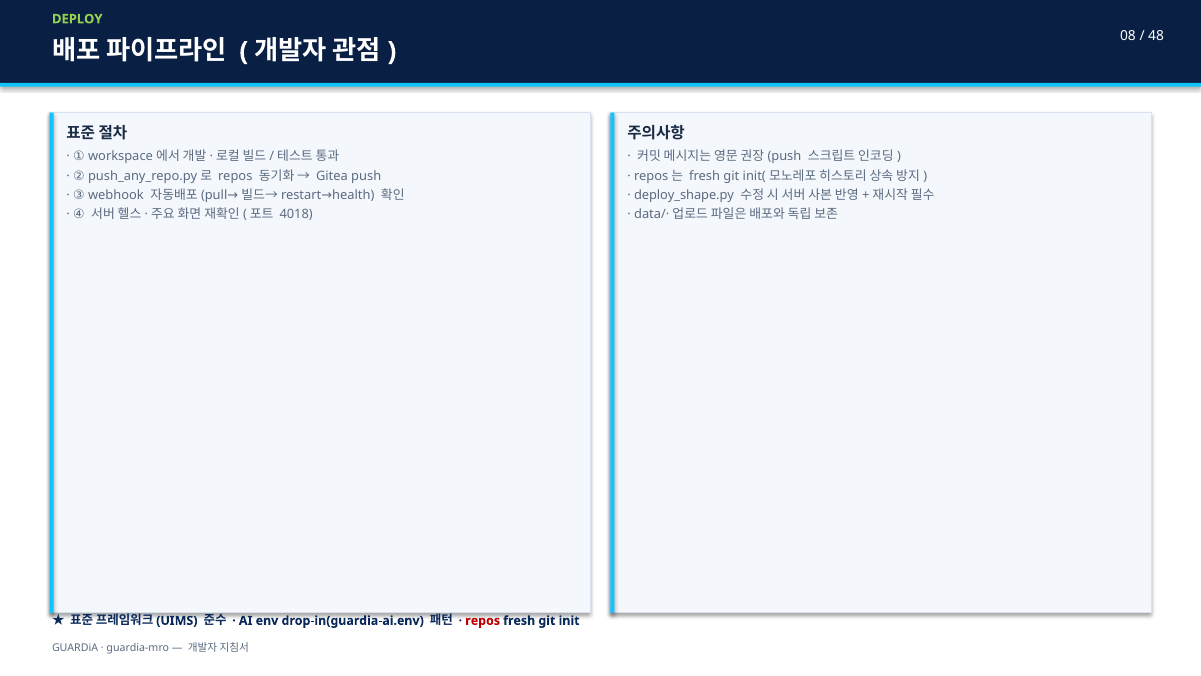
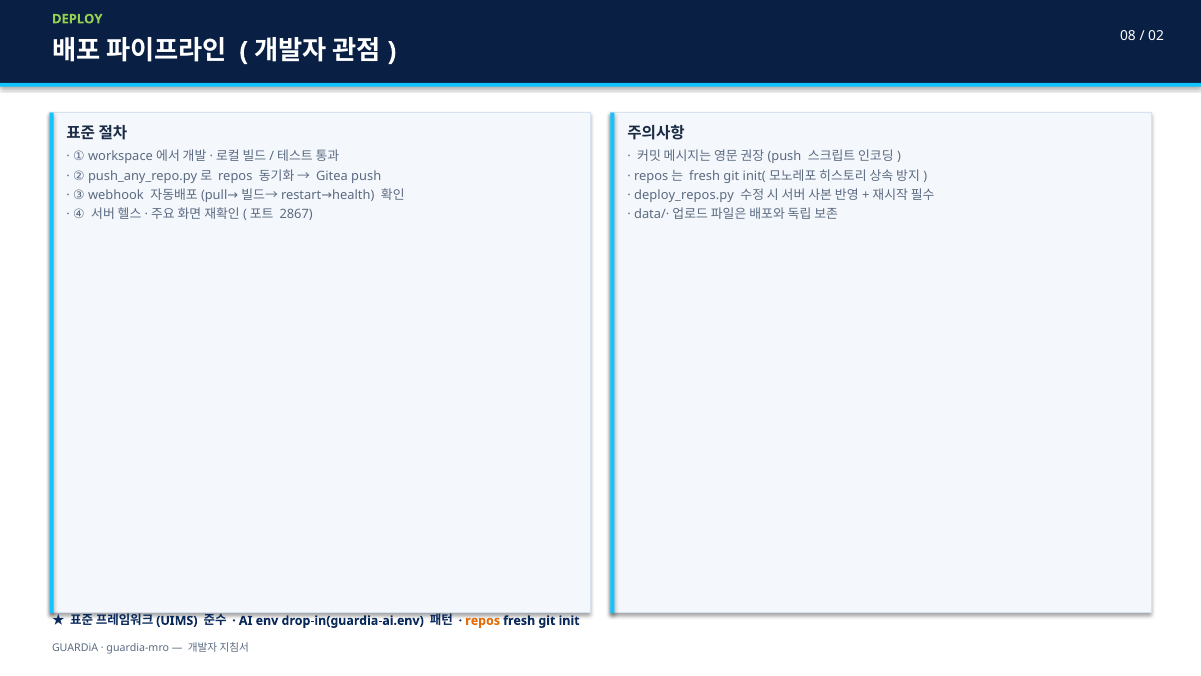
48: 48 -> 02
deploy_shape.py: deploy_shape.py -> deploy_repos.py
4018: 4018 -> 2867
repos at (483, 620) colour: red -> orange
